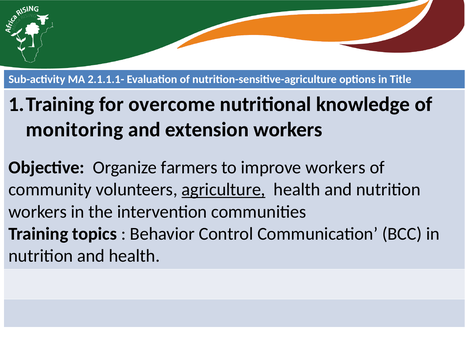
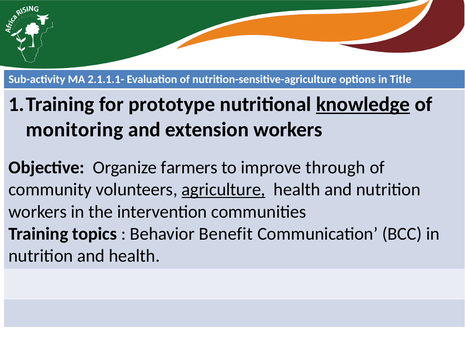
overcome: overcome -> prototype
knowledge underline: none -> present
improve workers: workers -> through
Control: Control -> Benefit
